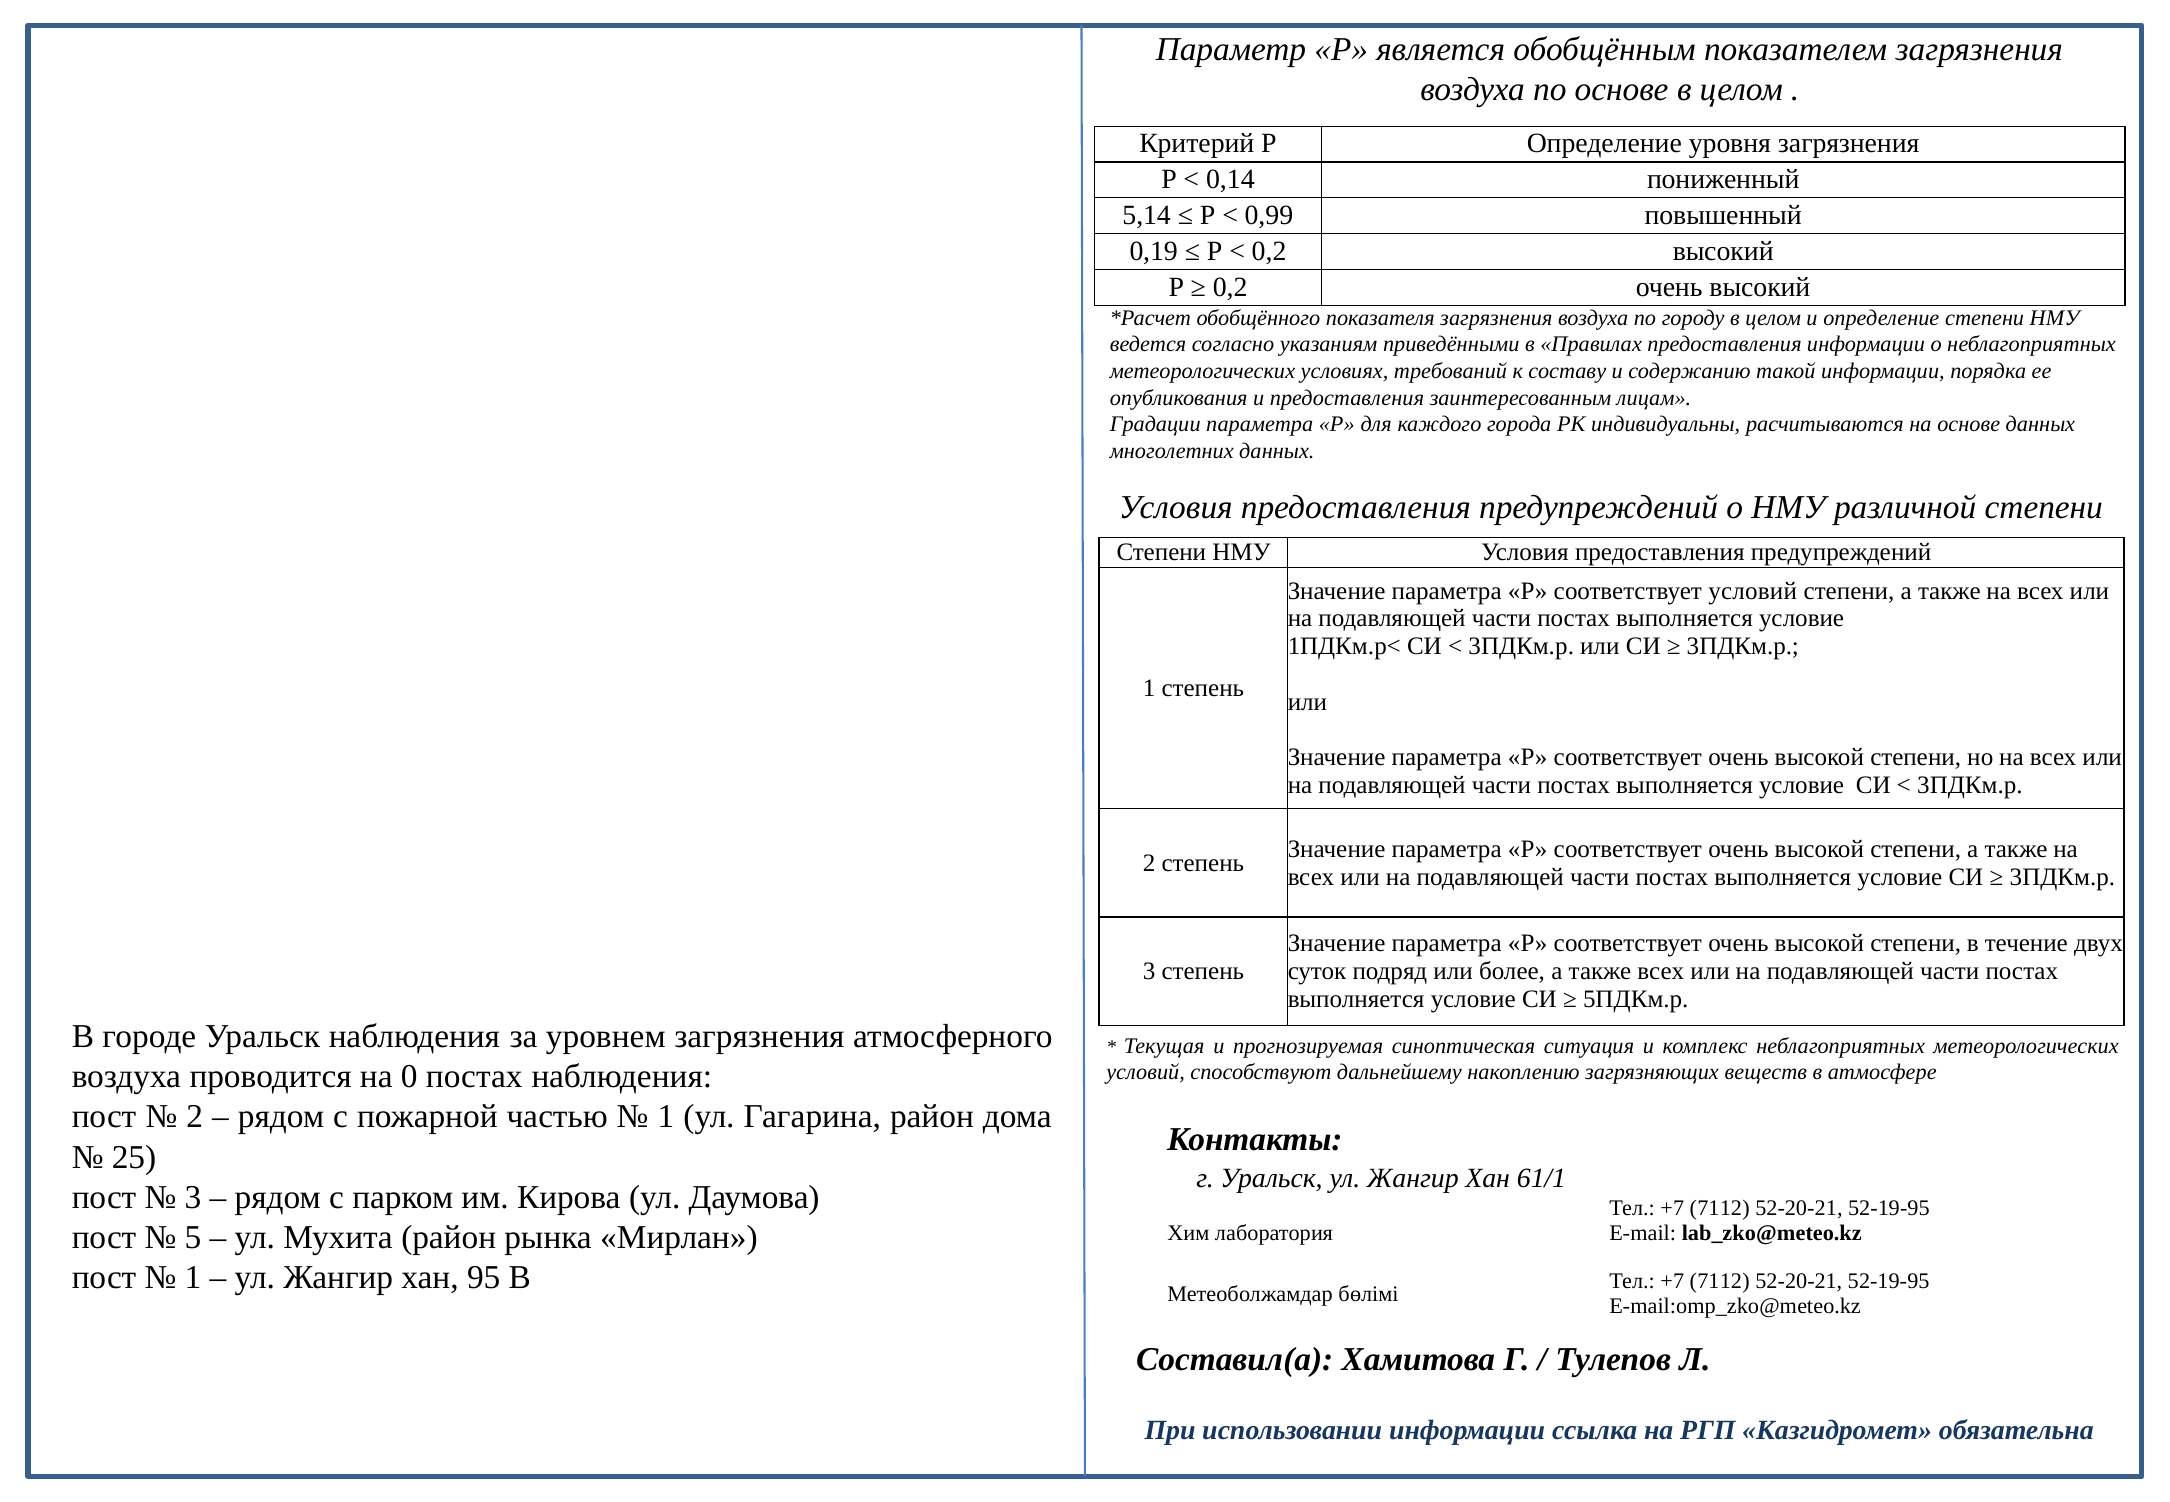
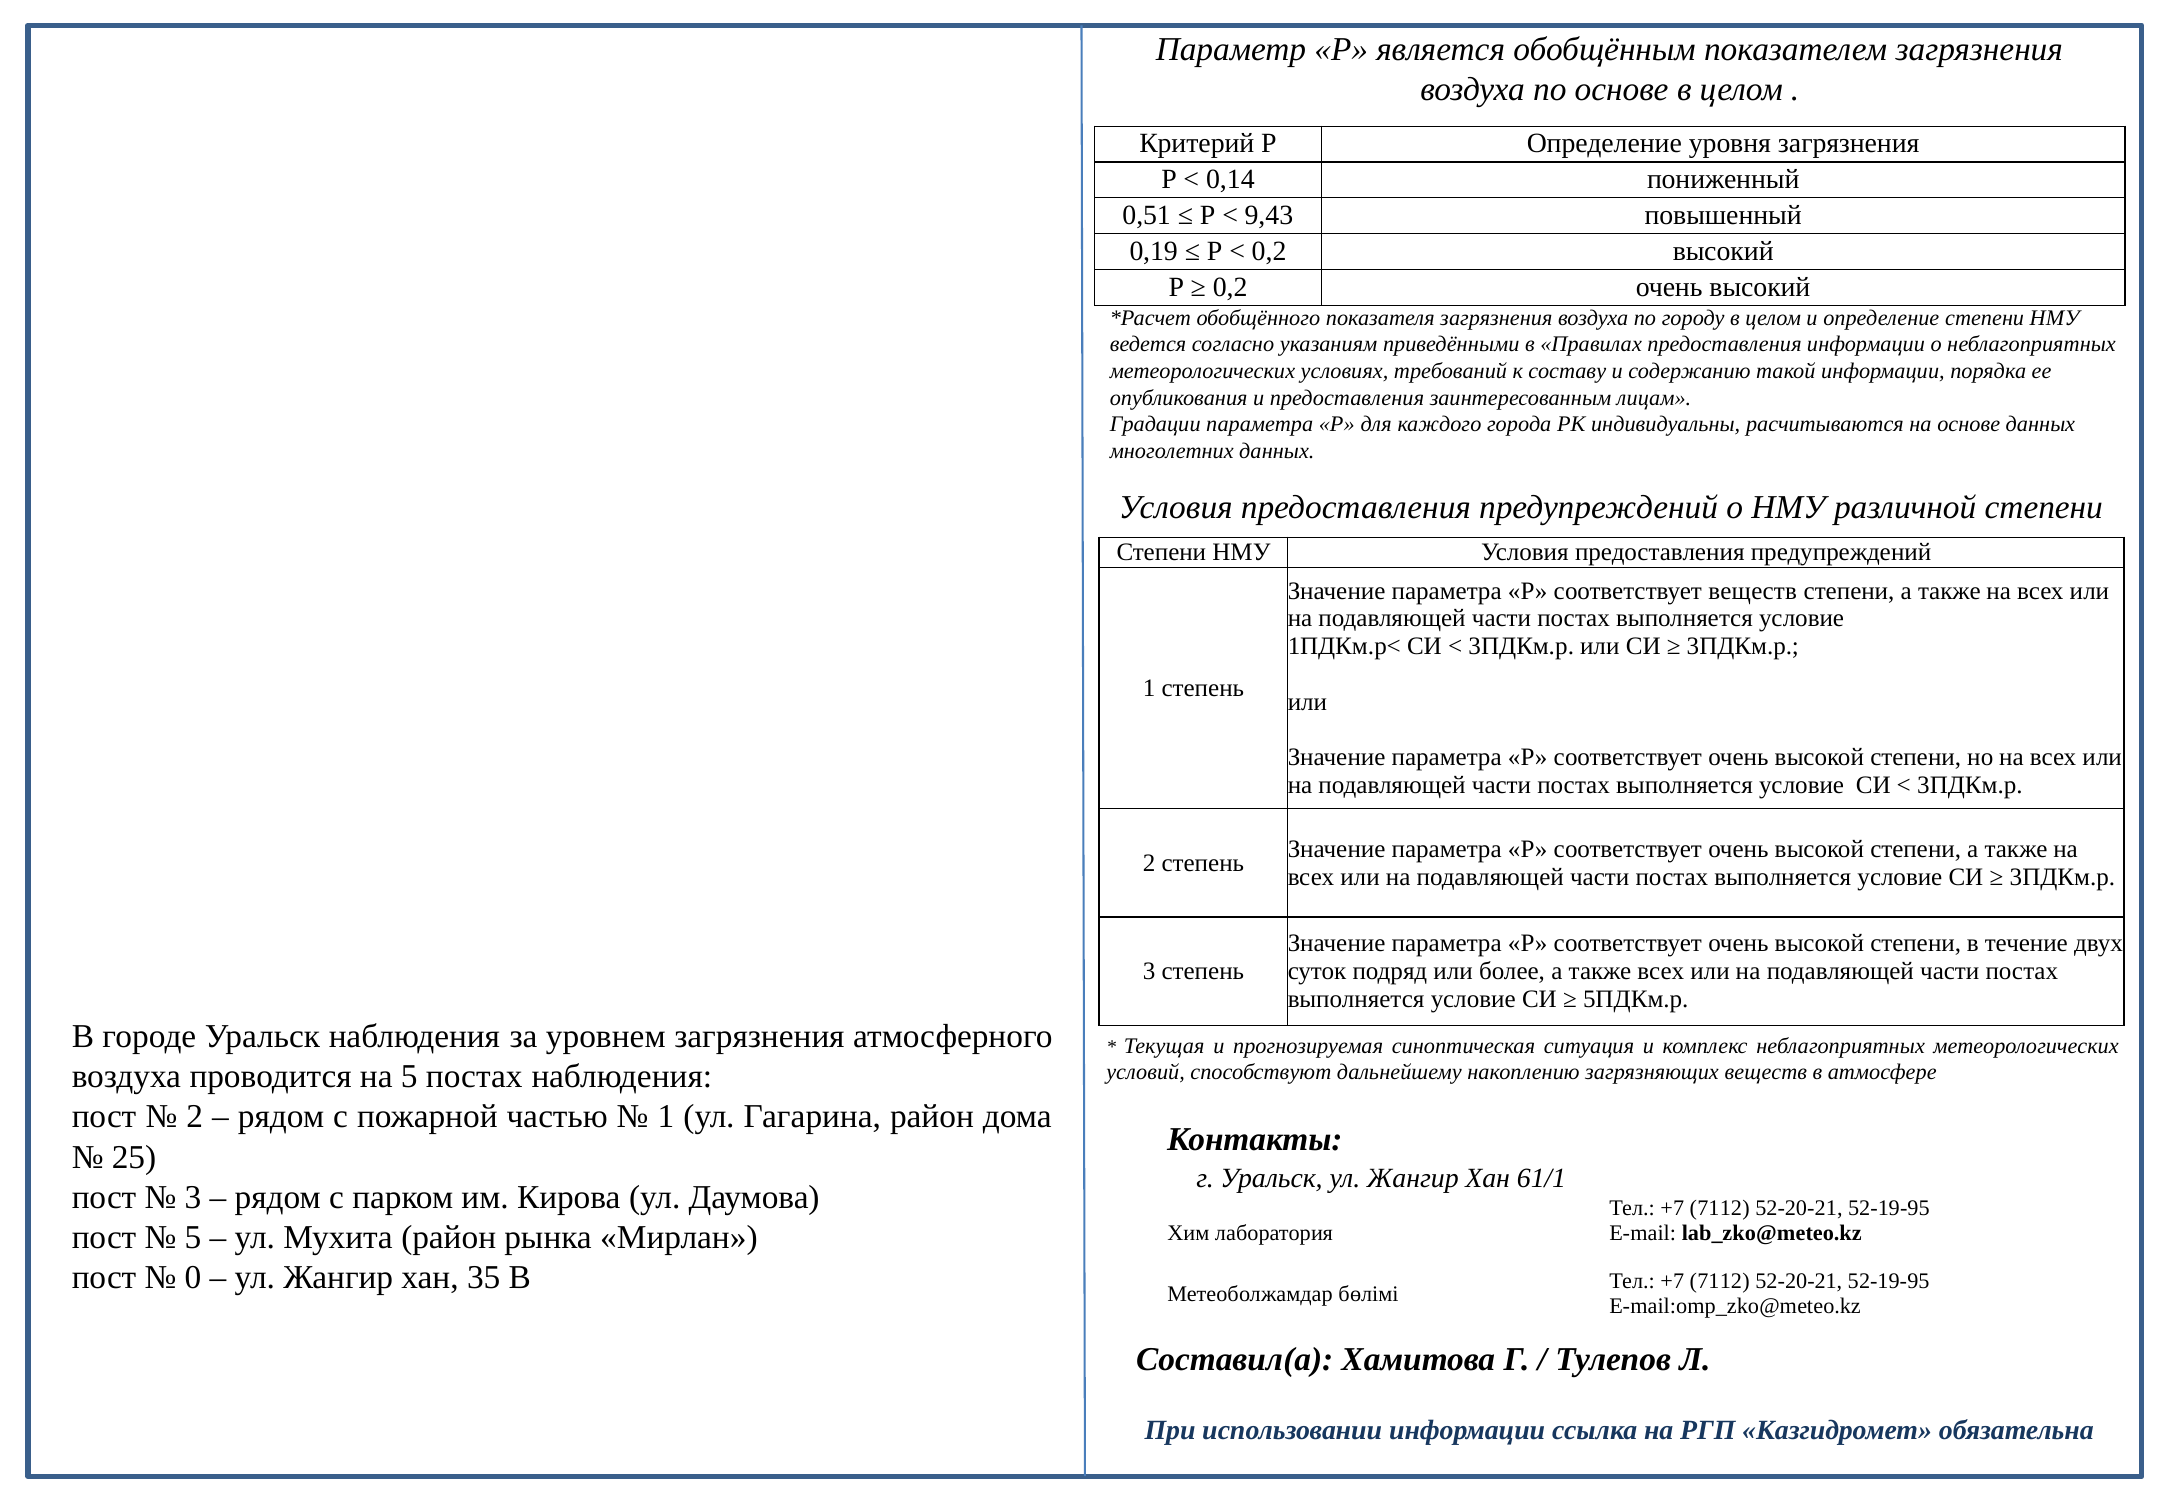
5,14: 5,14 -> 0,51
0,99: 0,99 -> 9,43
соответствует условий: условий -> веществ
на 0: 0 -> 5
1 at (193, 1277): 1 -> 0
95: 95 -> 35
